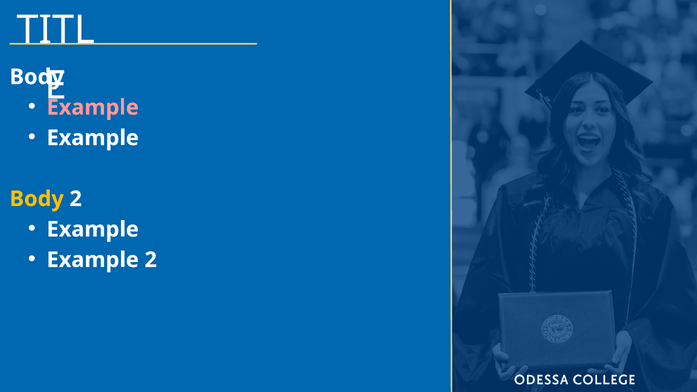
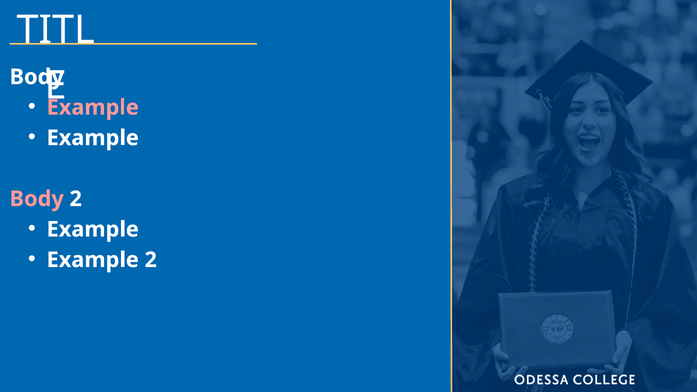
Body at (37, 199) colour: yellow -> pink
